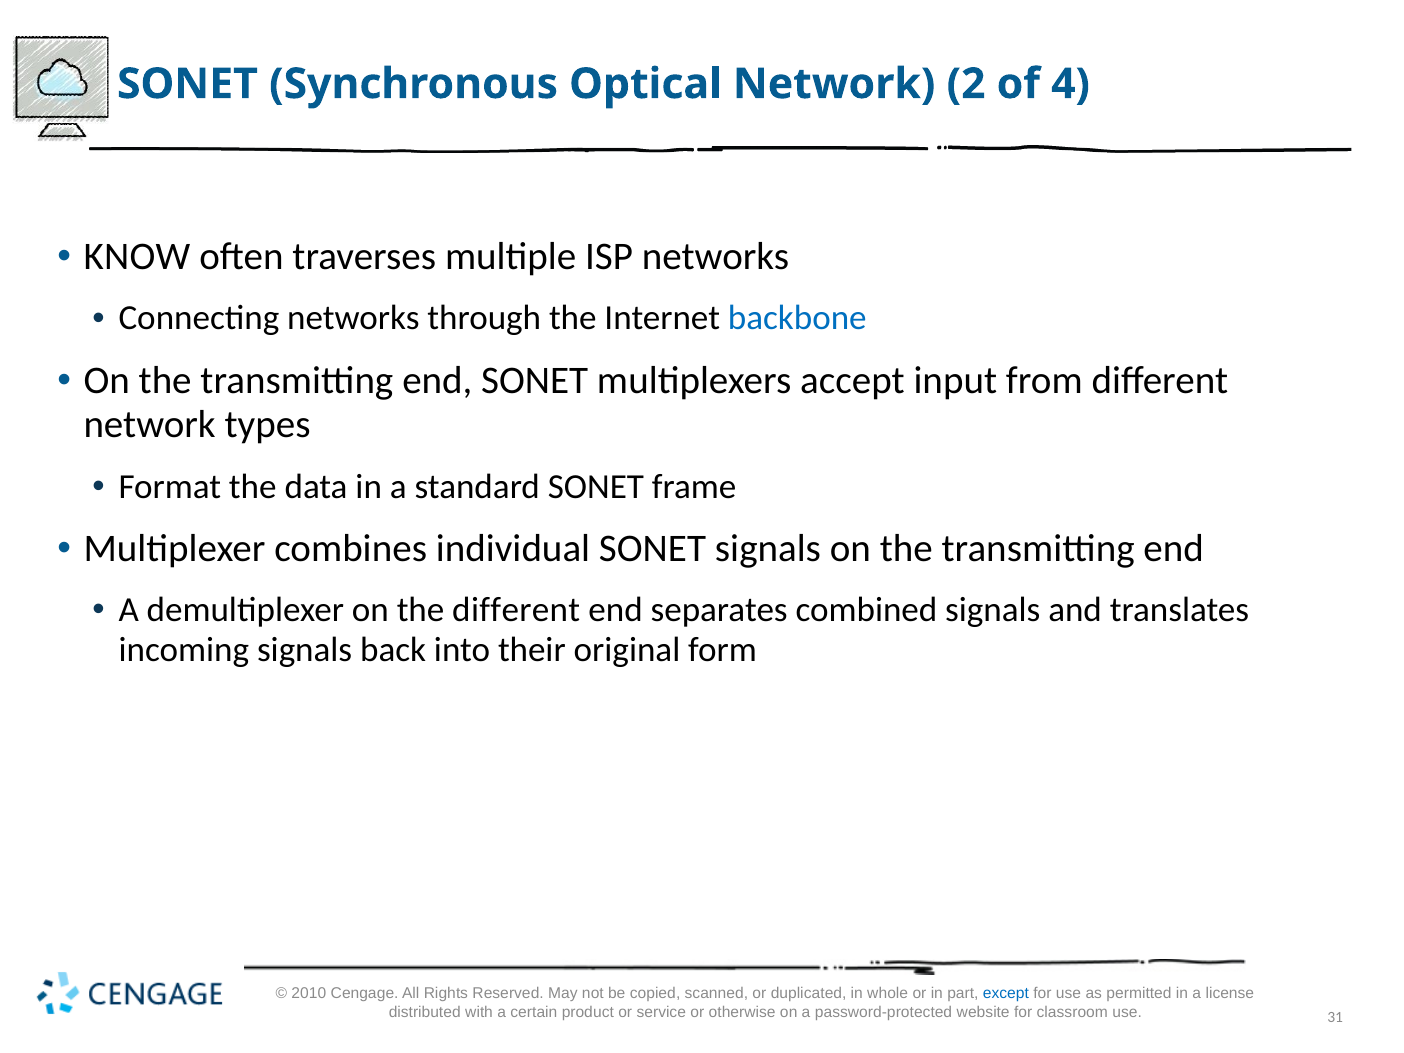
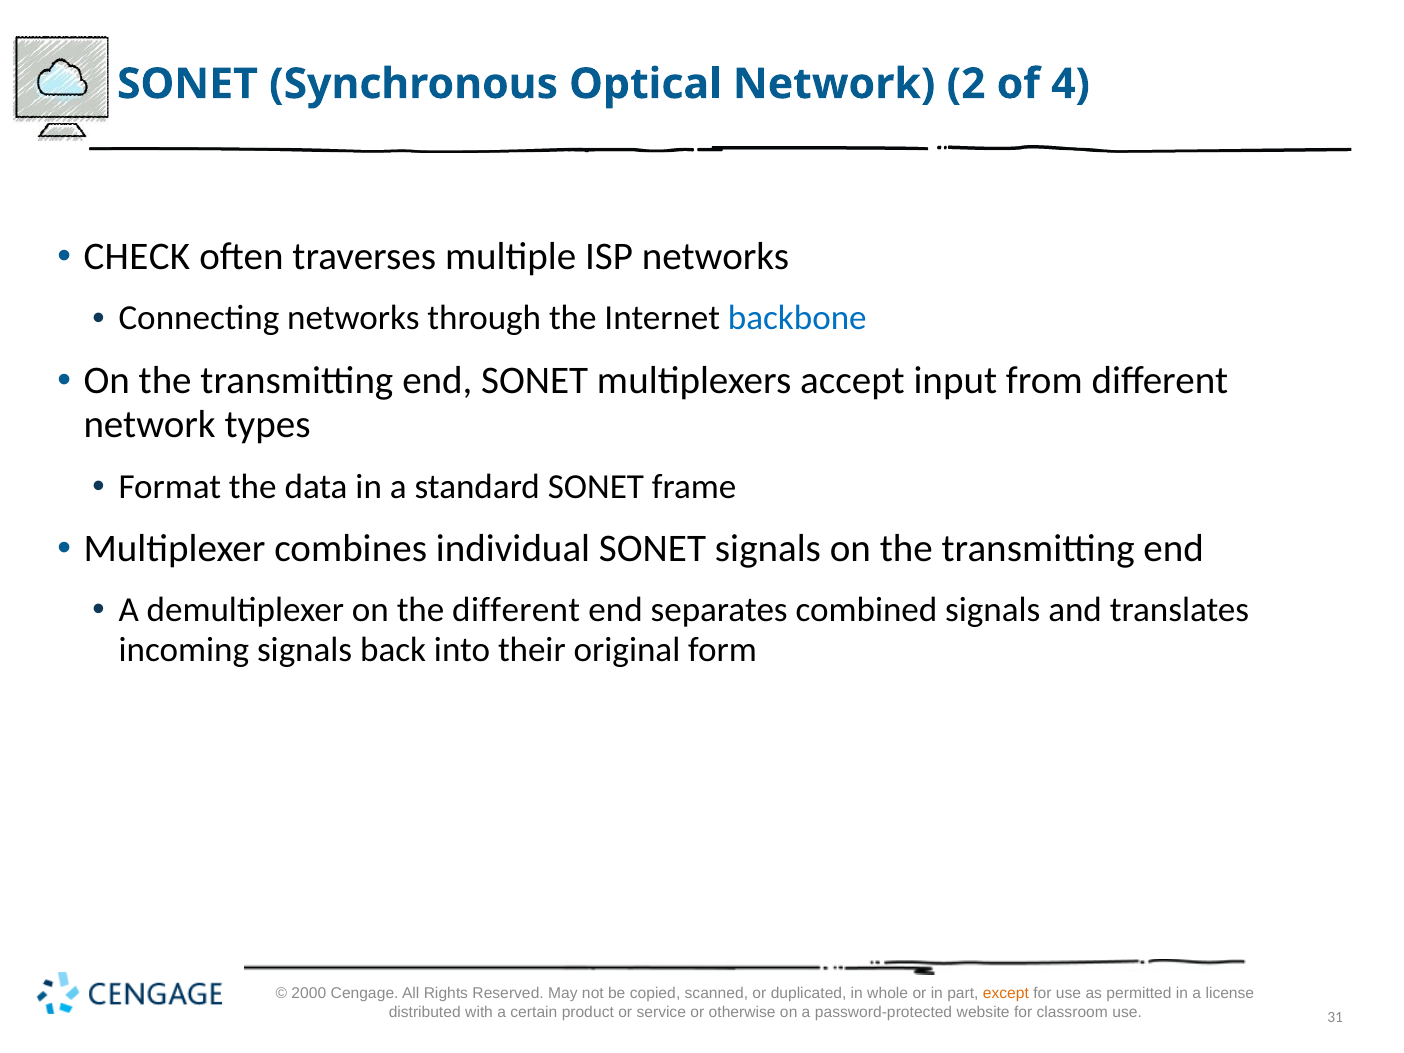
KNOW: KNOW -> CHECK
2010: 2010 -> 2000
except colour: blue -> orange
